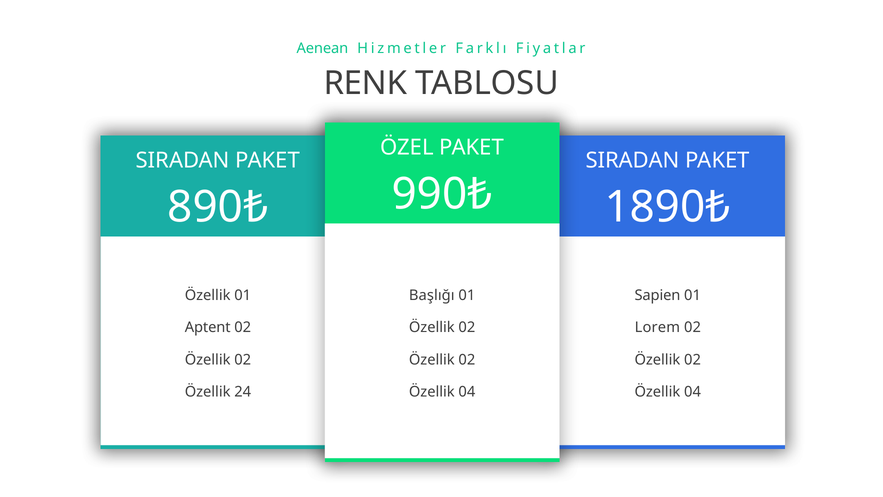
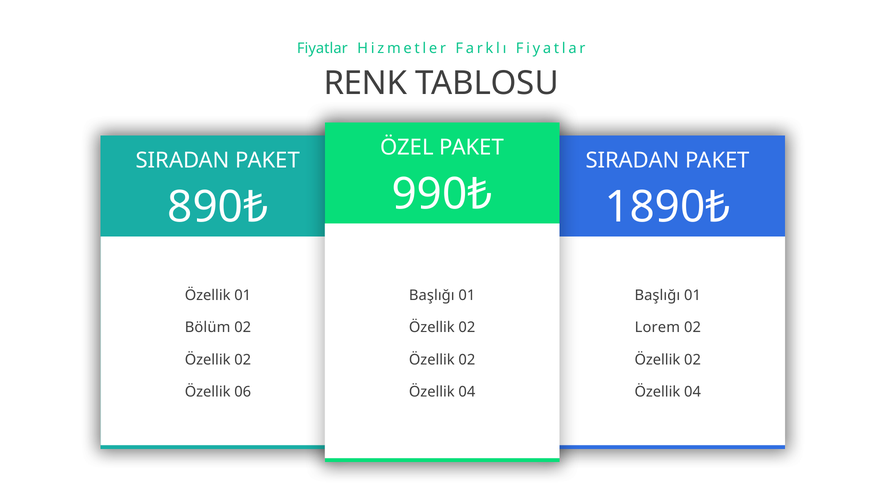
Aenean at (322, 48): Aenean -> Fiyatlar
Sapien at (657, 295): Sapien -> Başlığı
Aptent: Aptent -> Bölüm
24: 24 -> 06
